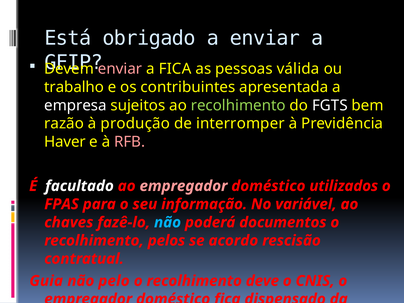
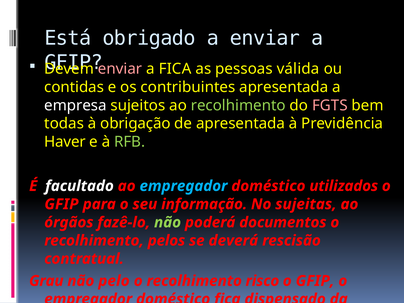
trabalho: trabalho -> contidas
FGTS colour: white -> pink
razão: razão -> todas
produção: produção -> obrigação
de interromper: interromper -> apresentada
RFB colour: pink -> light green
empregador at (183, 186) colour: pink -> light blue
FPAS at (62, 204): FPAS -> GFIP
variável: variável -> sujeitas
chaves: chaves -> órgãos
não at (168, 222) colour: light blue -> light green
acordo: acordo -> deverá
Guia: Guia -> Grau
deve: deve -> risco
CNIS at (315, 281): CNIS -> GFIP
